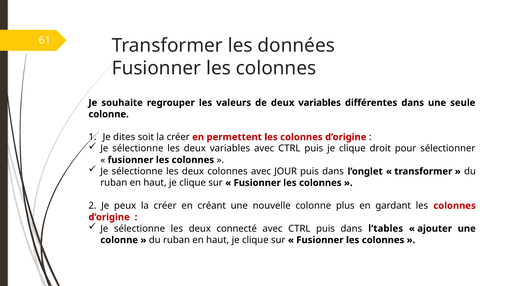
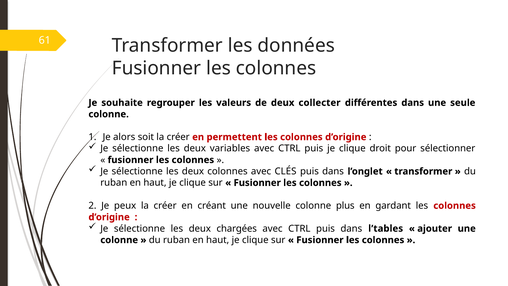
de deux variables: variables -> collecter
dites: dites -> alors
JOUR: JOUR -> CLÉS
connecté: connecté -> chargées
